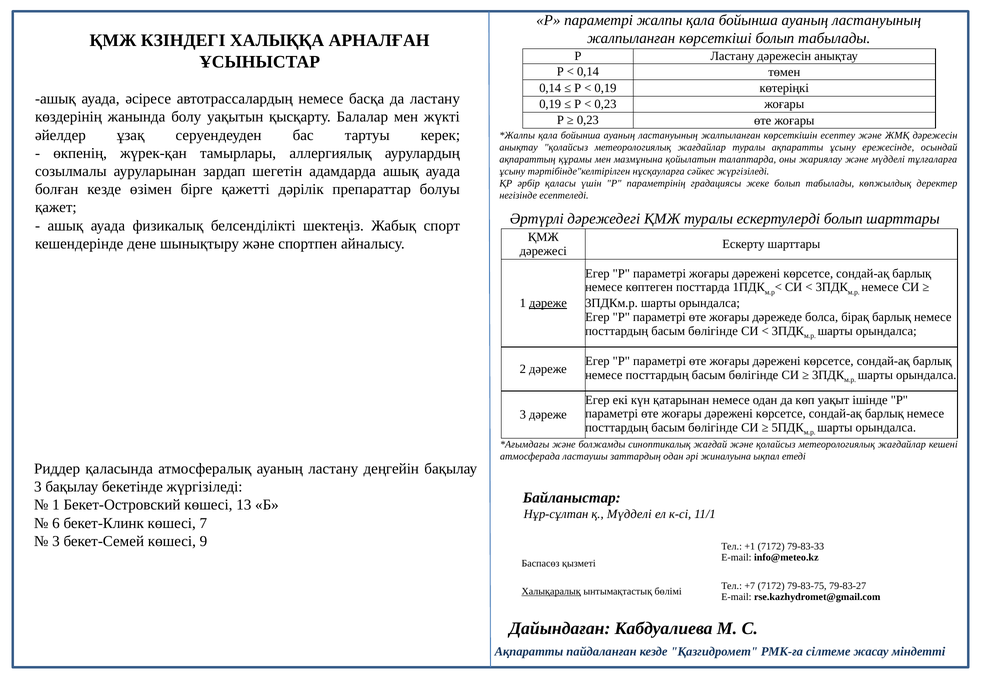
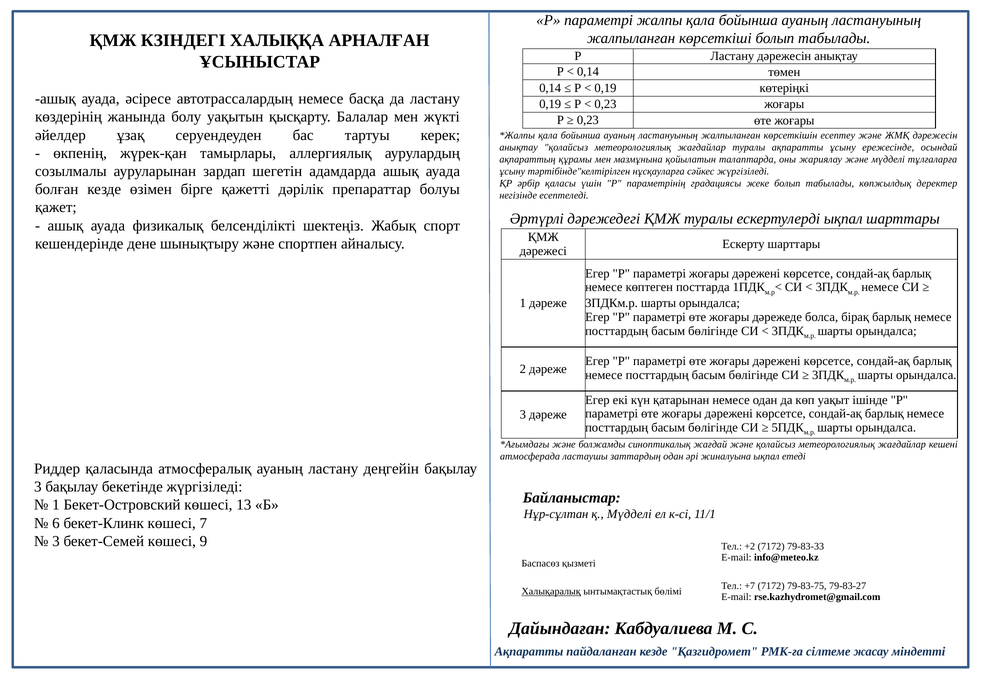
ескертулерді болып: болып -> ықпал
дәреже at (548, 303) underline: present -> none
+1: +1 -> +2
